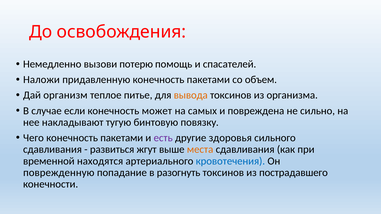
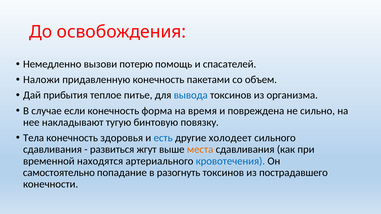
организм: организм -> прибытия
вывода colour: orange -> blue
может: может -> форма
самых: самых -> время
Чего: Чего -> Тела
пакетами at (122, 138): пакетами -> здоровья
есть colour: purple -> blue
здоровья: здоровья -> холодеет
поврежденную: поврежденную -> самостоятельно
